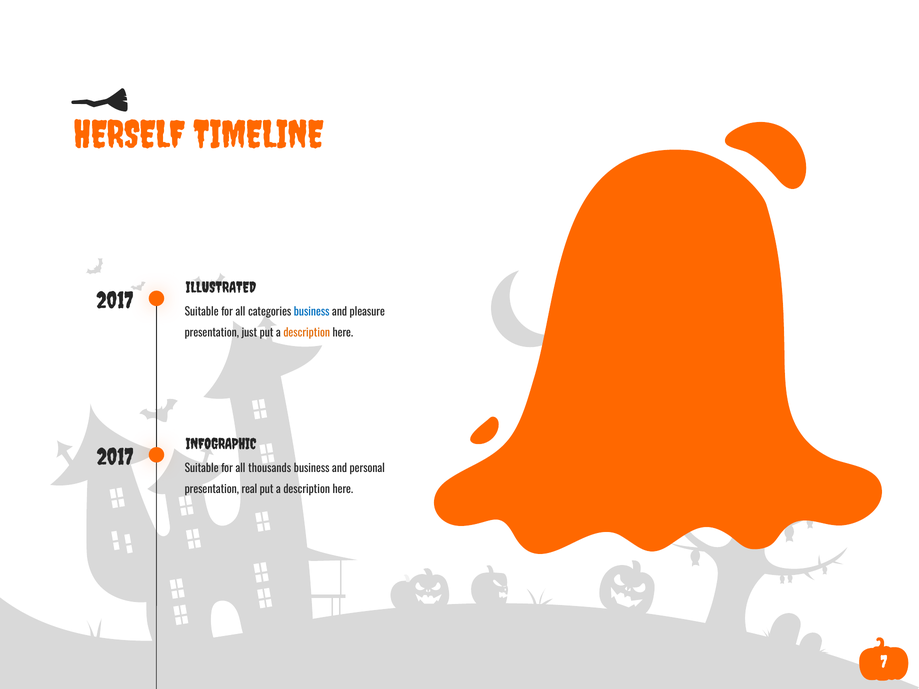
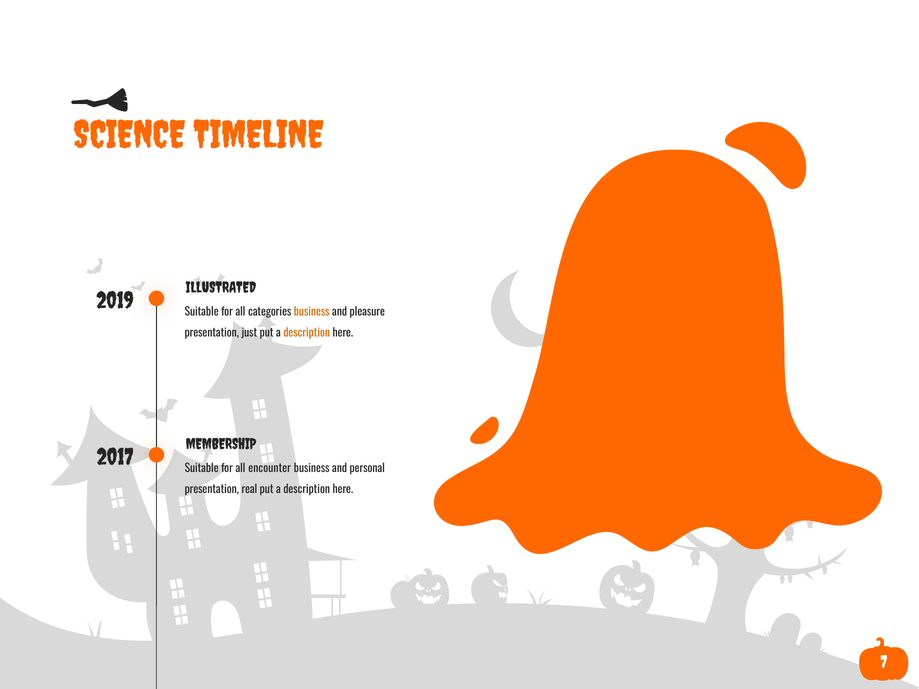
HERSELF: HERSELF -> SCIENCE
2017 at (115, 301): 2017 -> 2019
business at (312, 312) colour: blue -> orange
INFOGRAPHIC: INFOGRAPHIC -> MEMBERSHIP
thousands: thousands -> encounter
